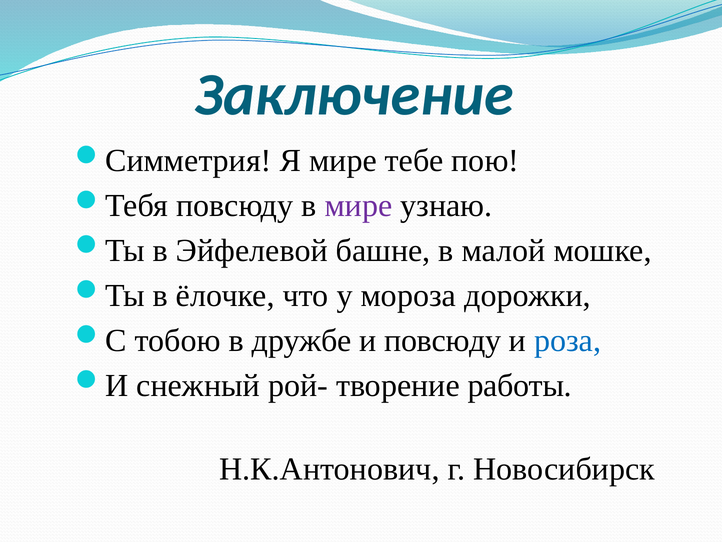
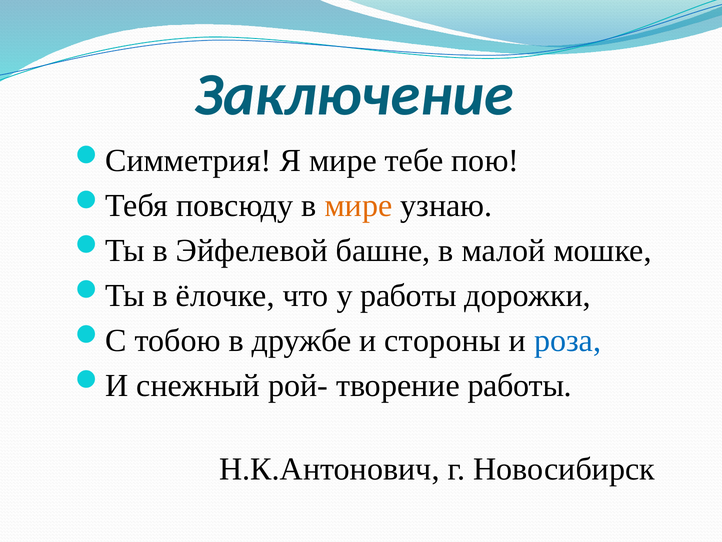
мире at (358, 205) colour: purple -> orange
у мороза: мороза -> работы
и повсюду: повсюду -> стороны
